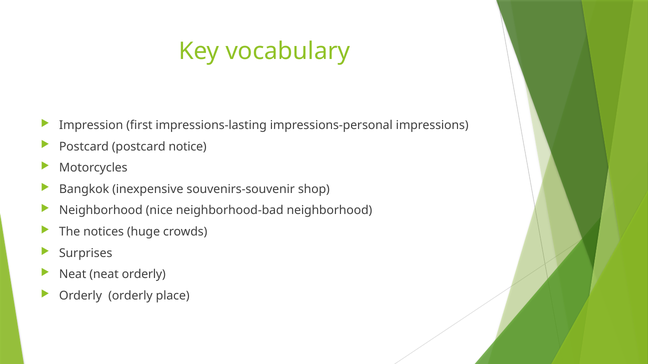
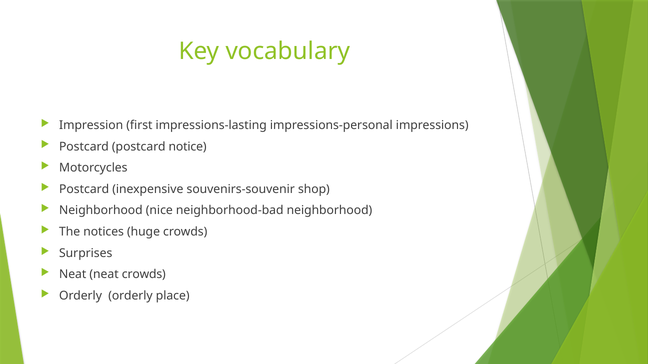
Bangkok at (84, 189): Bangkok -> Postcard
neat orderly: orderly -> crowds
